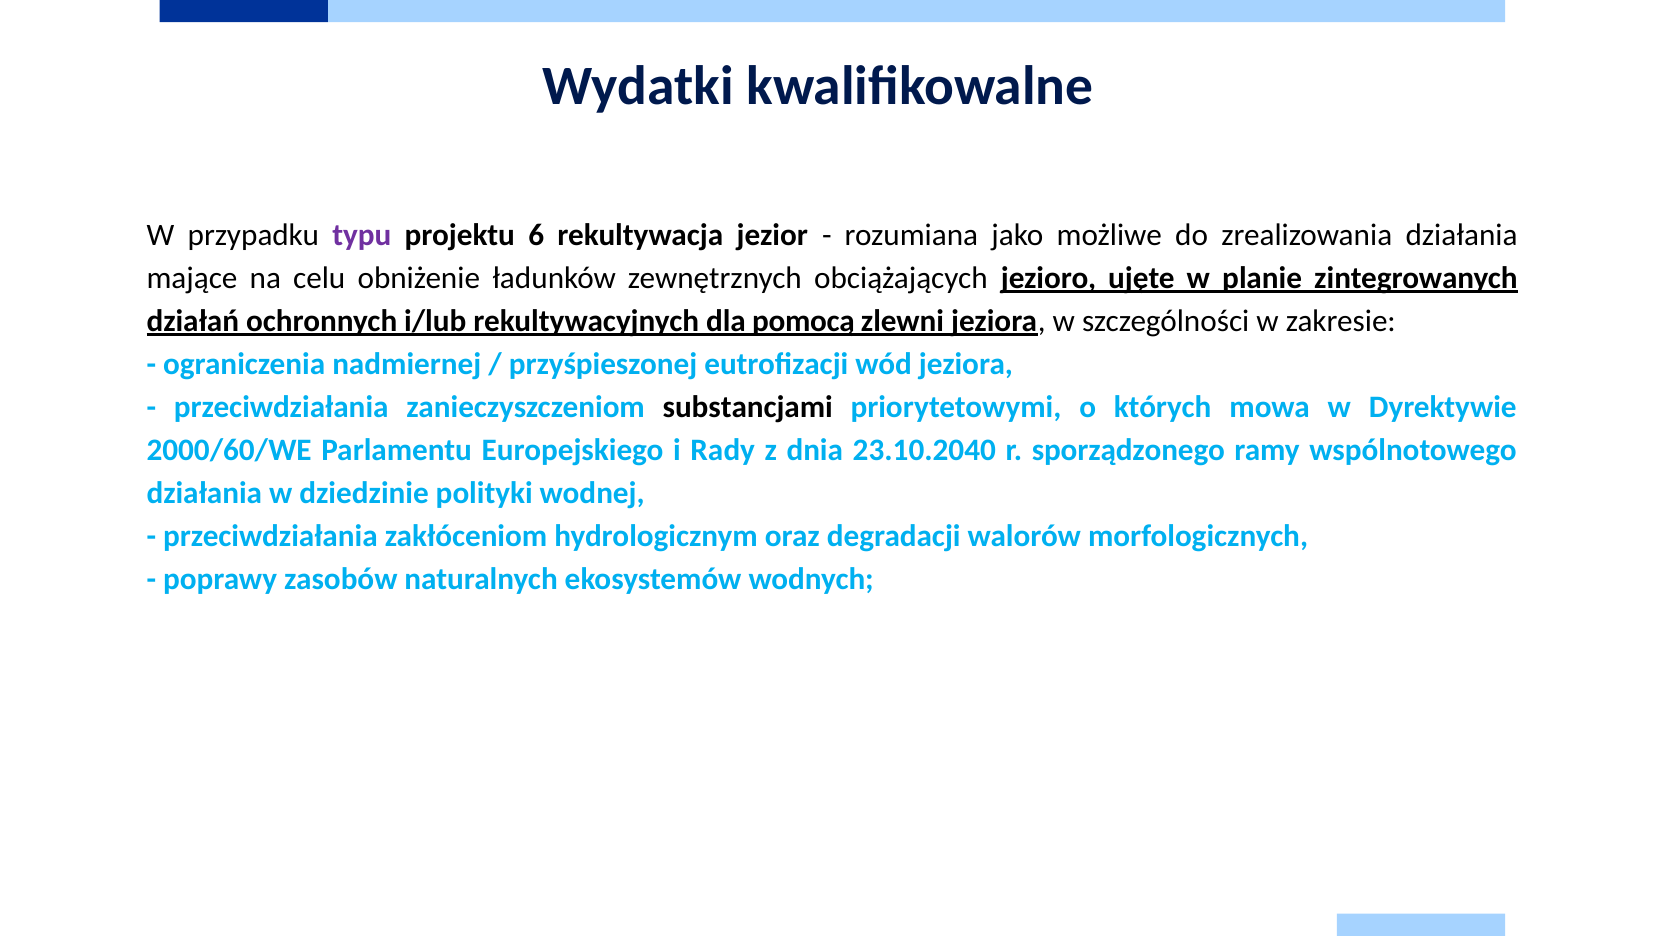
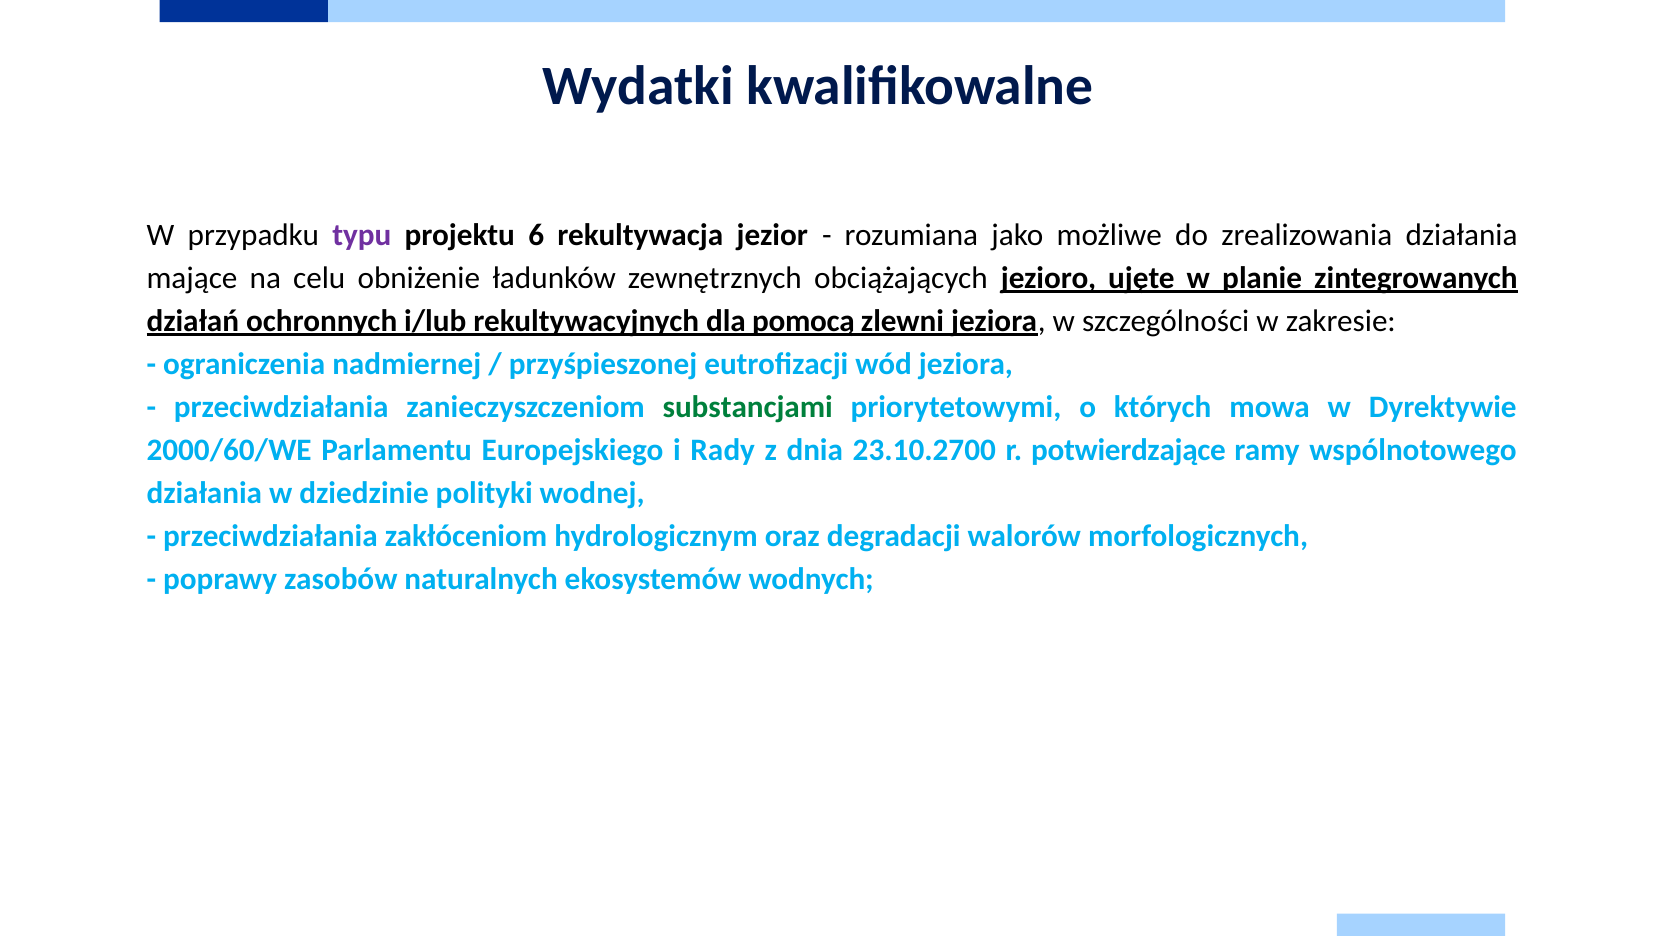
substancjami colour: black -> green
23.10.2040: 23.10.2040 -> 23.10.2700
sporządzonego: sporządzonego -> potwierdzające
